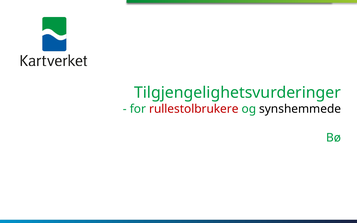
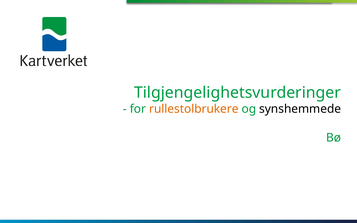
rullestolbrukere colour: red -> orange
